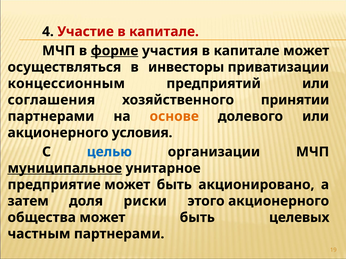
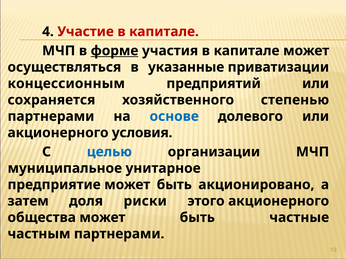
инвесторы: инвесторы -> указанные
соглашения: соглашения -> сохраняется
принятии: принятии -> степенью
основе colour: orange -> blue
муниципальное underline: present -> none
целевых: целевых -> частные
